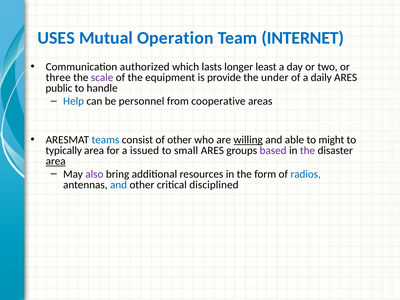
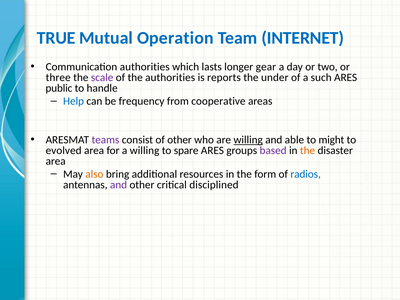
USES: USES -> TRUE
Communication authorized: authorized -> authorities
least: least -> gear
the equipment: equipment -> authorities
provide: provide -> reports
daily: daily -> such
personnel: personnel -> frequency
teams colour: blue -> purple
typically: typically -> evolved
a issued: issued -> willing
small: small -> spare
the at (308, 150) colour: purple -> orange
area at (56, 161) underline: present -> none
also colour: purple -> orange
and at (119, 185) colour: blue -> purple
